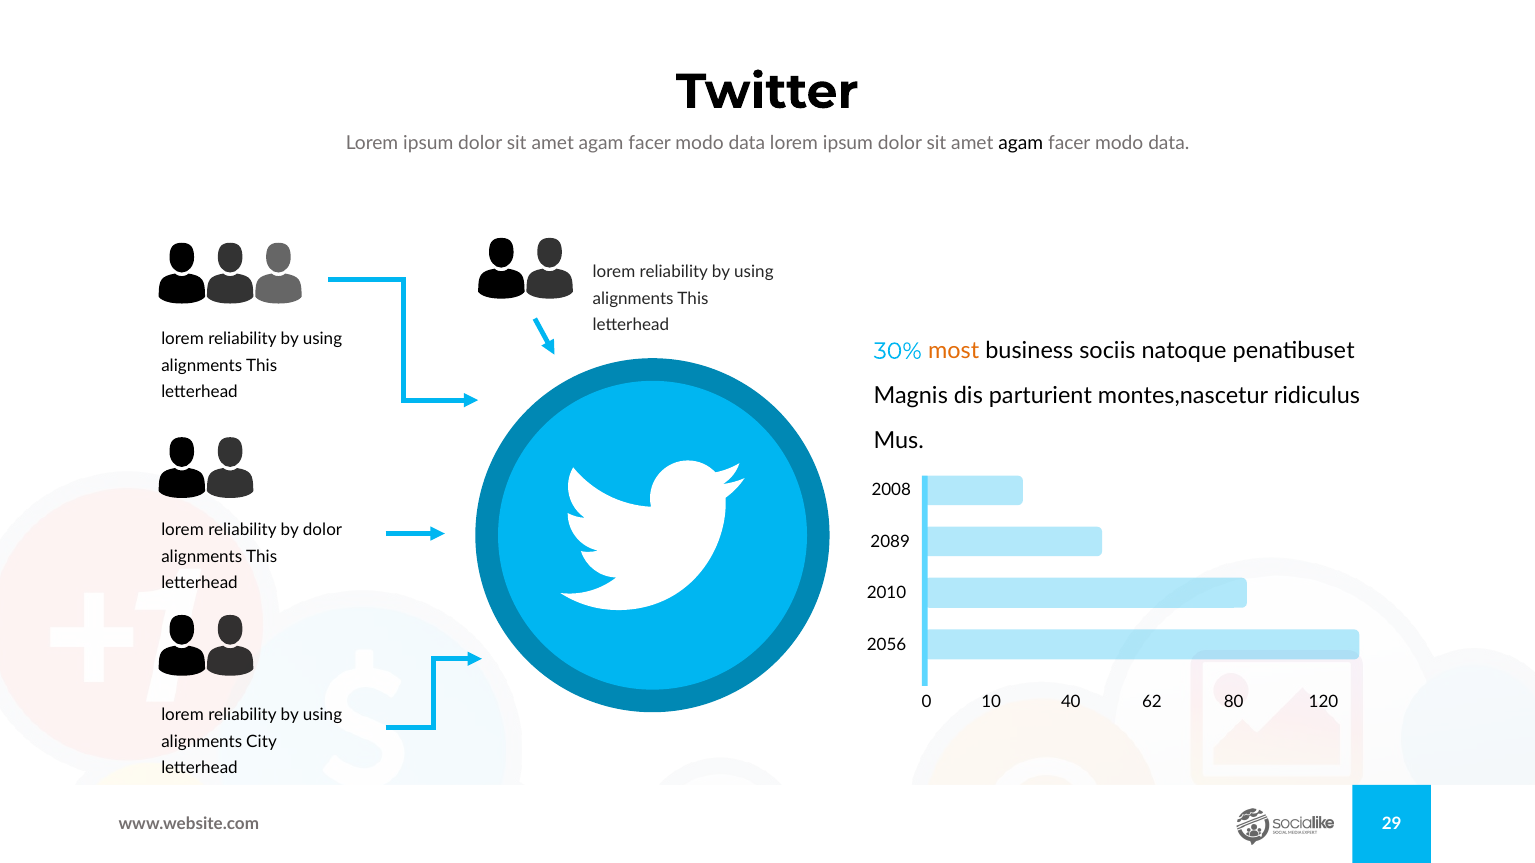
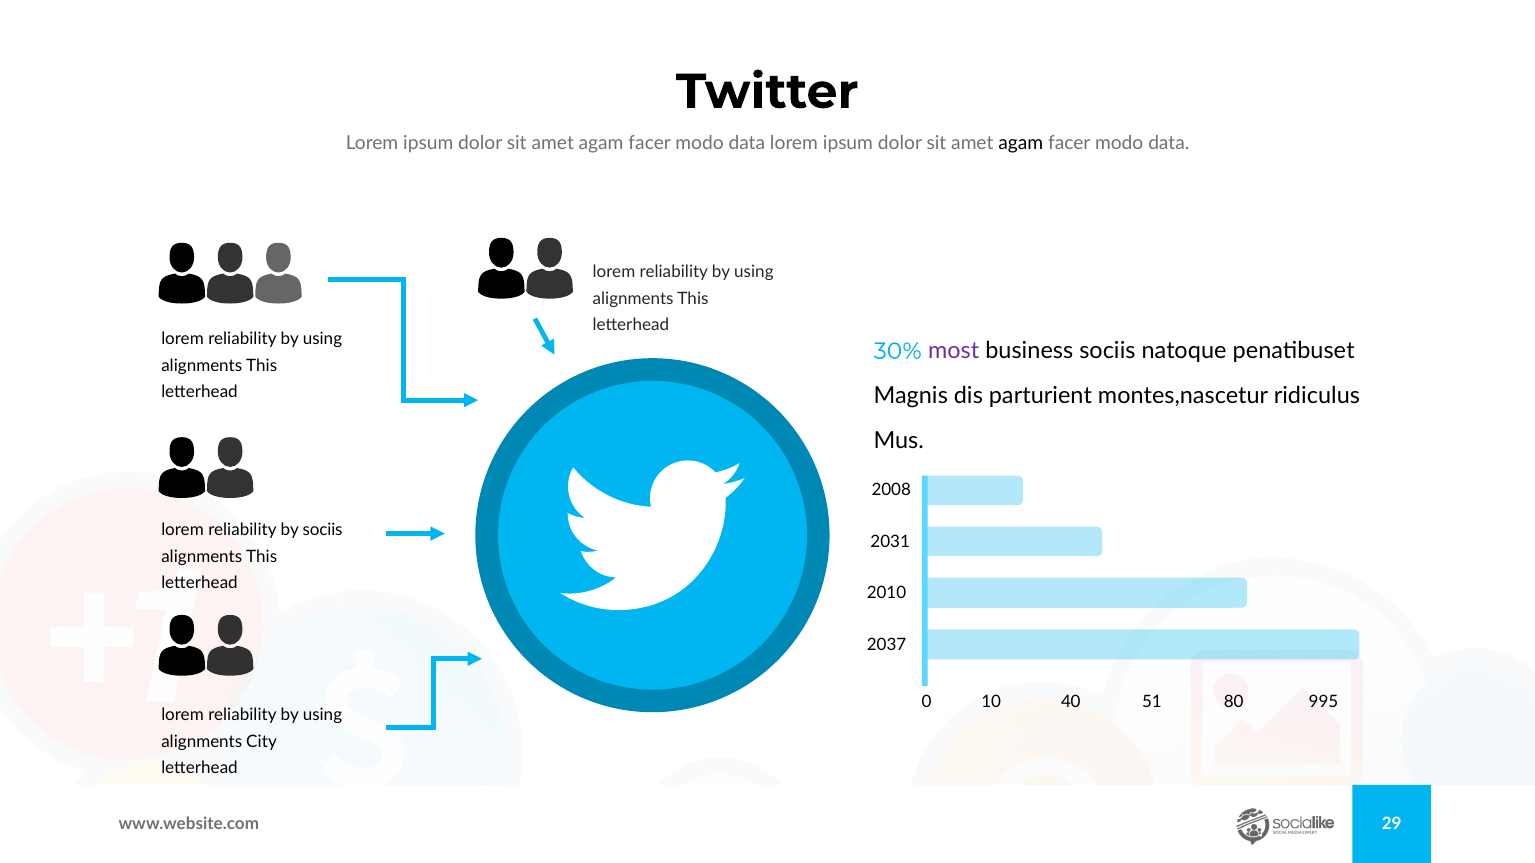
most colour: orange -> purple
by dolor: dolor -> sociis
2089: 2089 -> 2031
2056: 2056 -> 2037
62: 62 -> 51
120: 120 -> 995
